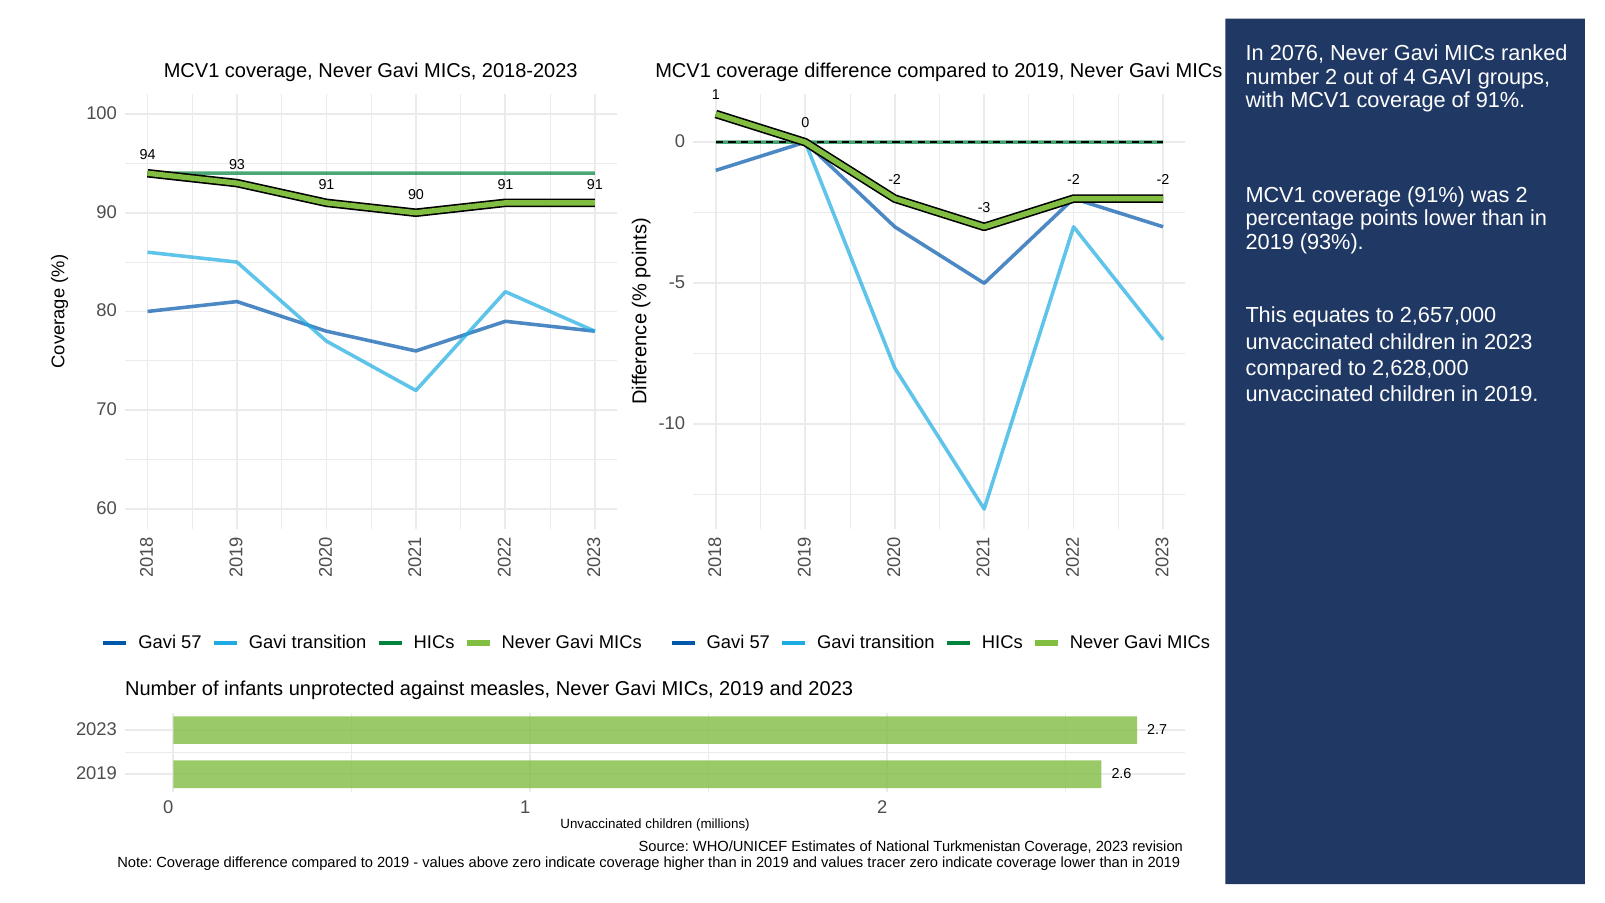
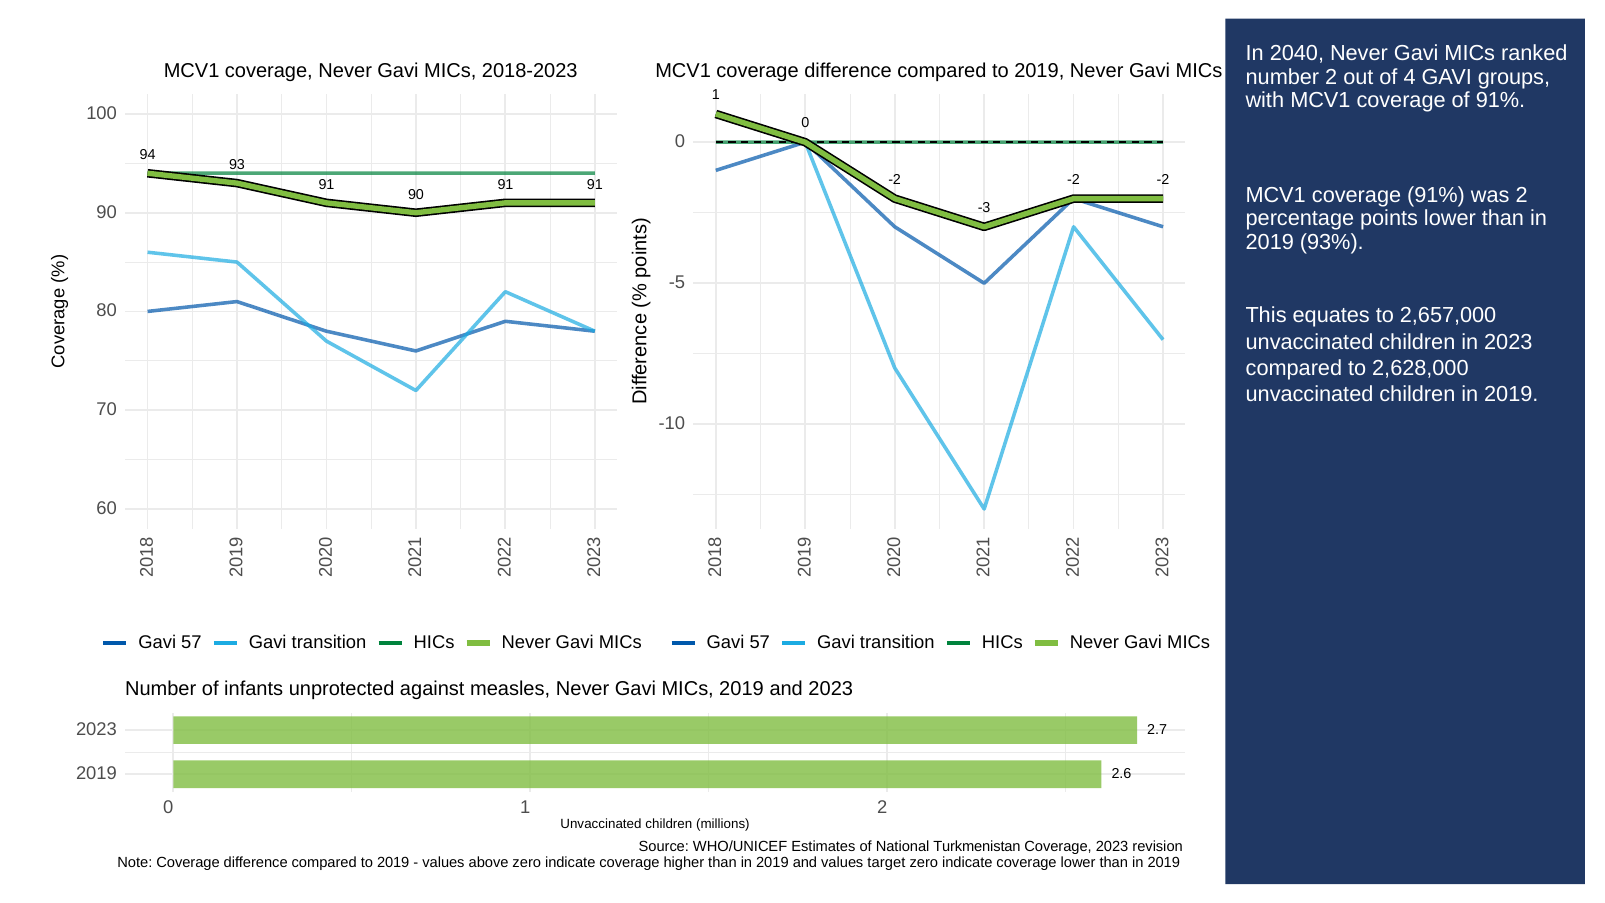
2076: 2076 -> 2040
tracer: tracer -> target
